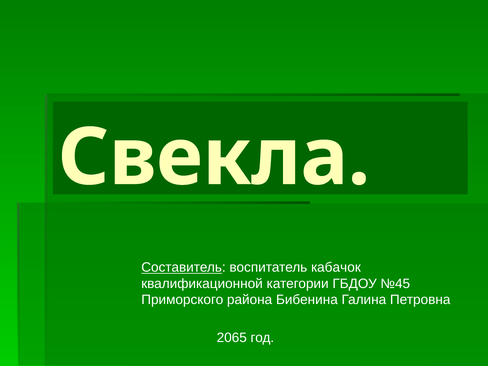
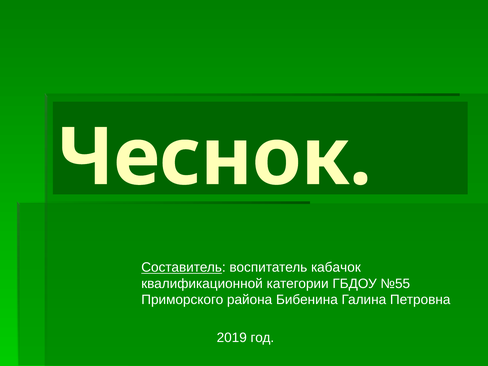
Свекла: Свекла -> Чеснок
№45: №45 -> №55
2065: 2065 -> 2019
